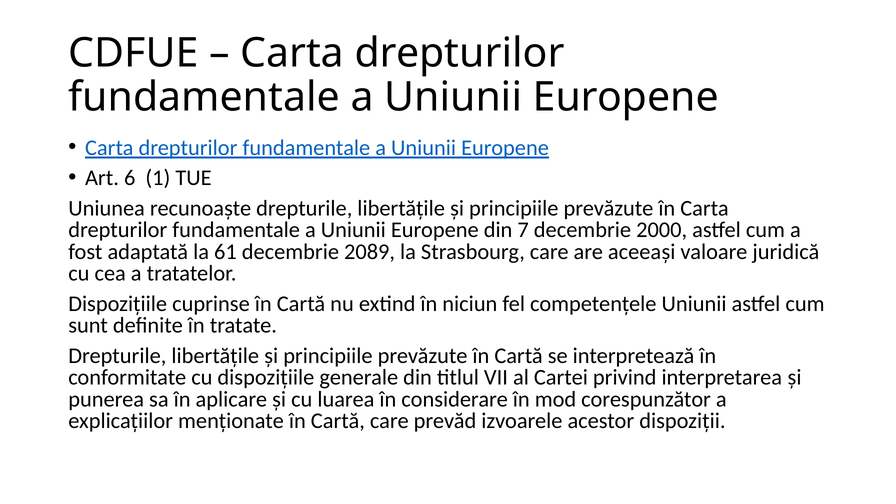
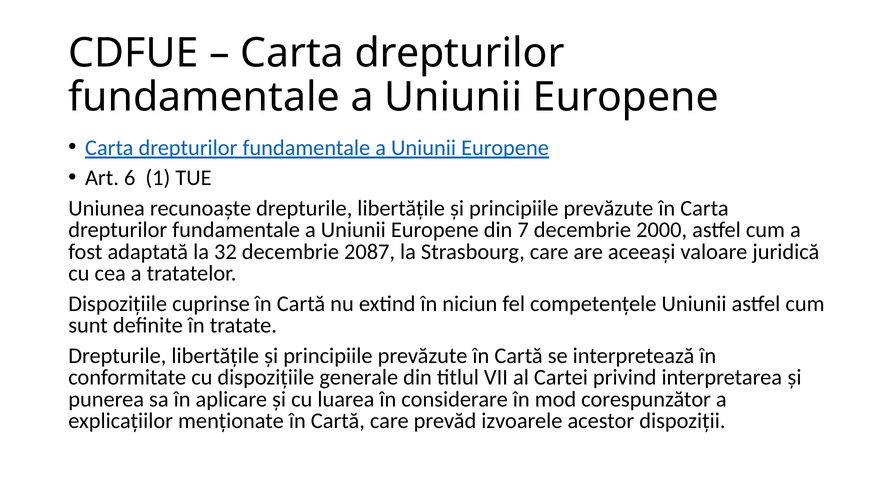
61: 61 -> 32
2089: 2089 -> 2087
